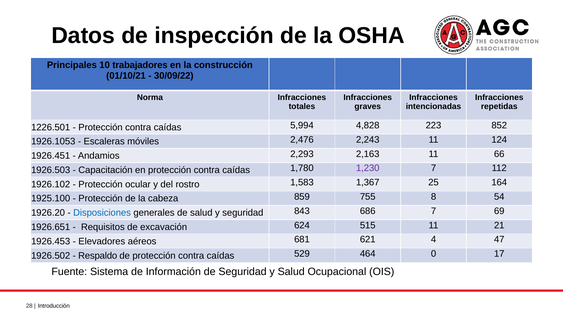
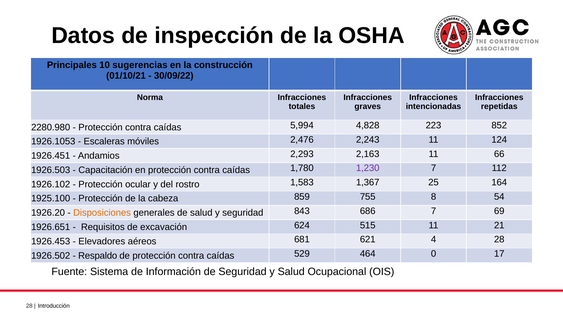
trabajadores: trabajadores -> sugerencias
1226.501: 1226.501 -> 2280.980
Disposiciones colour: blue -> orange
4 47: 47 -> 28
